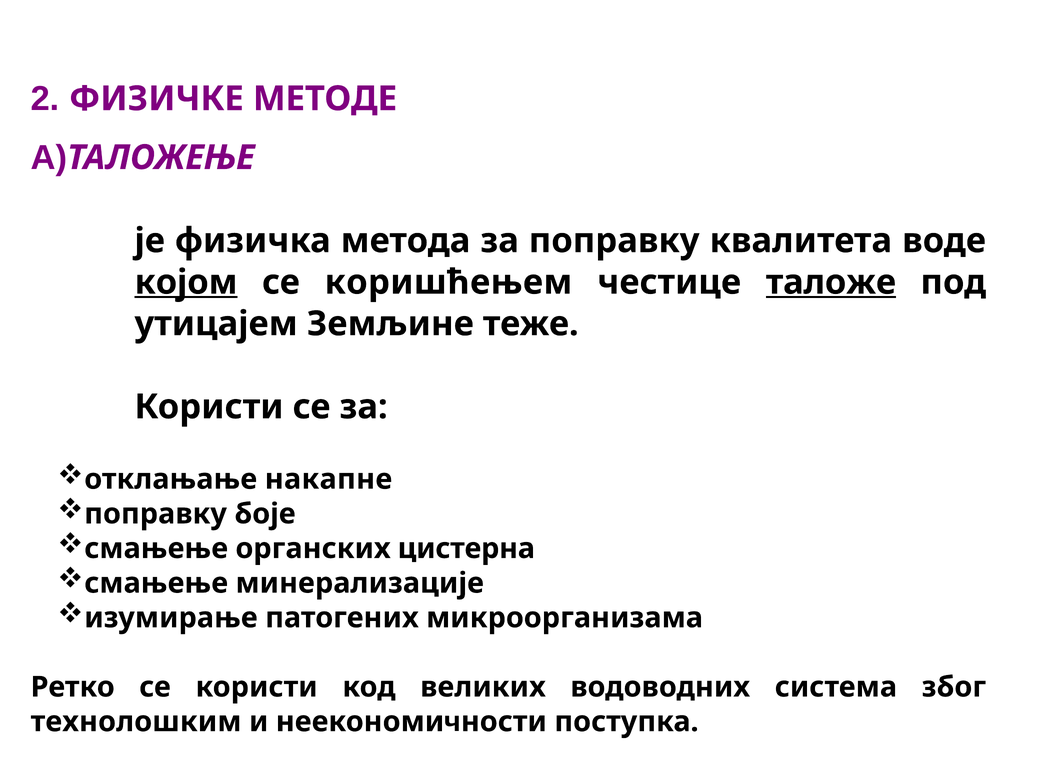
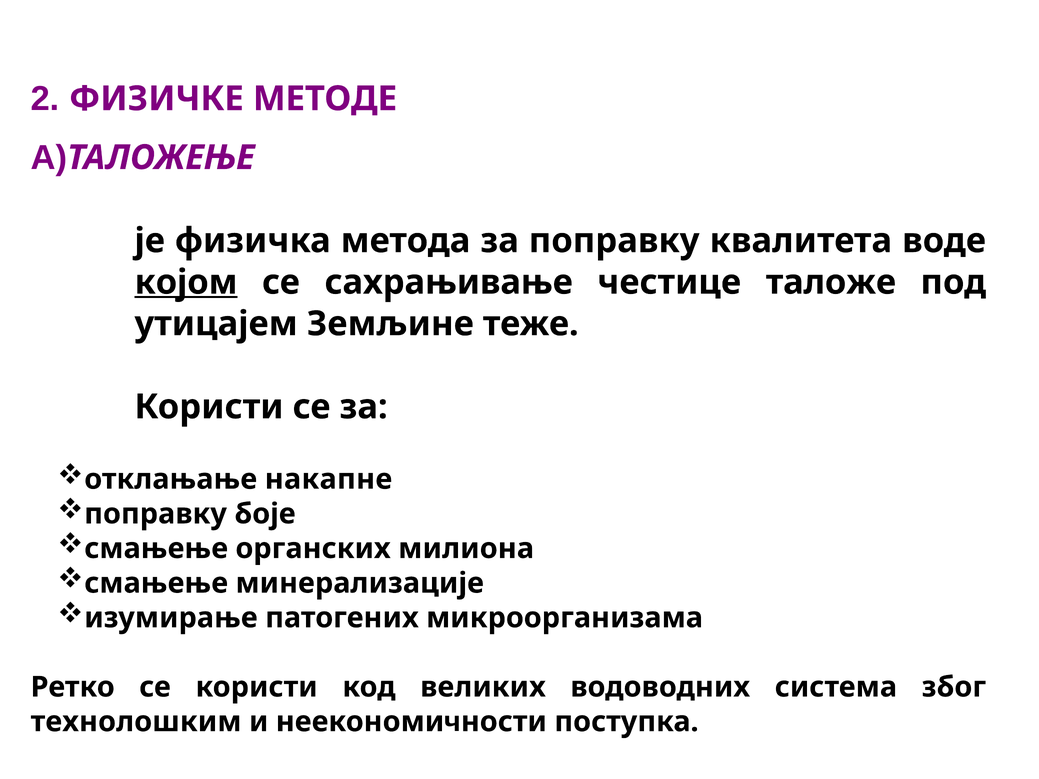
коришћењем: коришћењем -> сахрањивање
таложе underline: present -> none
цистерна: цистерна -> милиона
